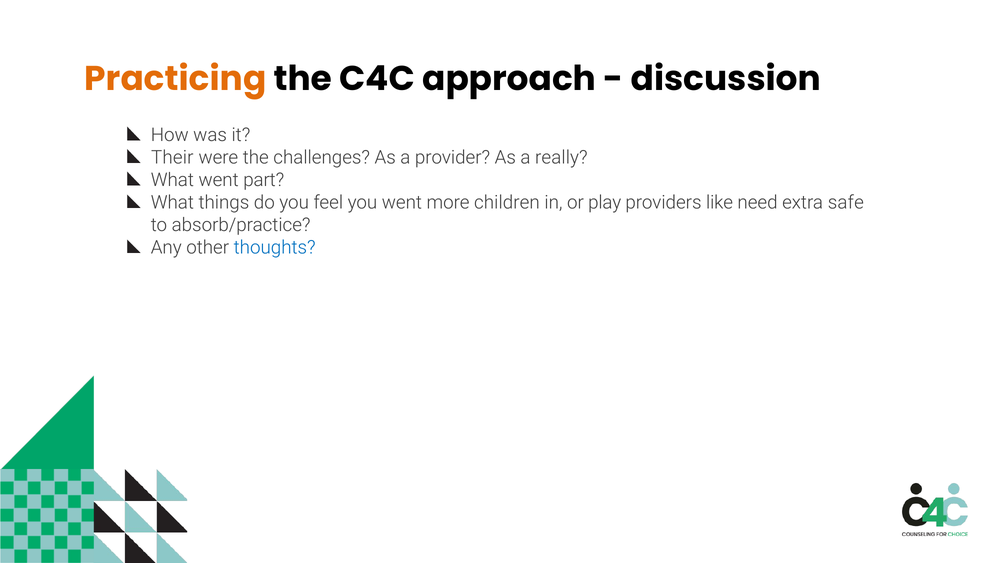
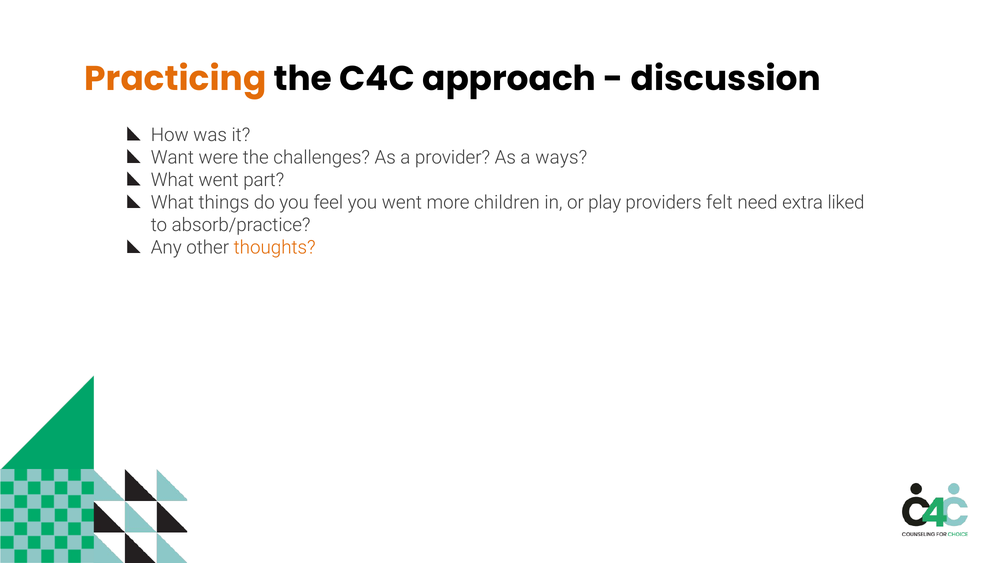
Their: Their -> Want
really: really -> ways
like: like -> felt
safe: safe -> liked
thoughts colour: blue -> orange
